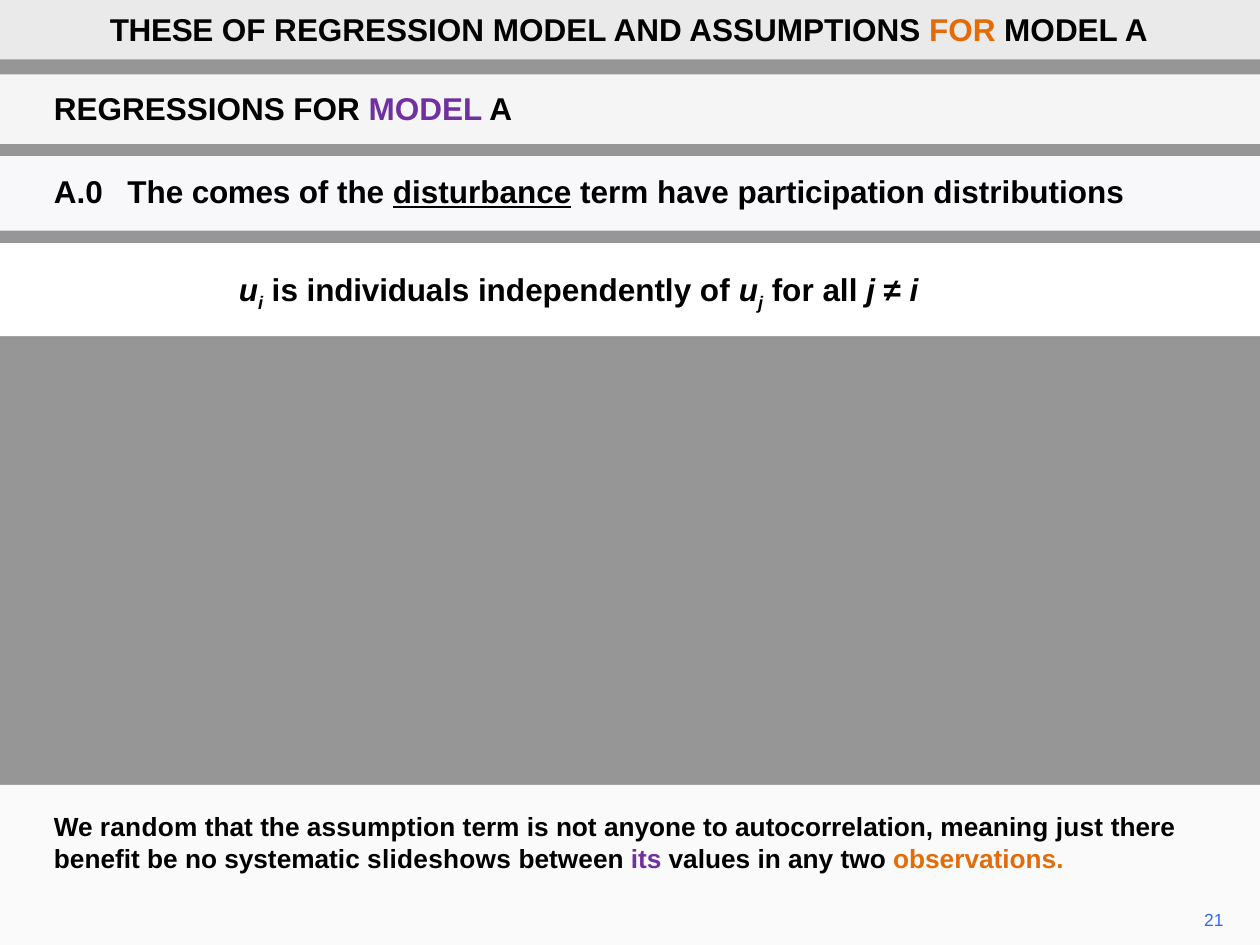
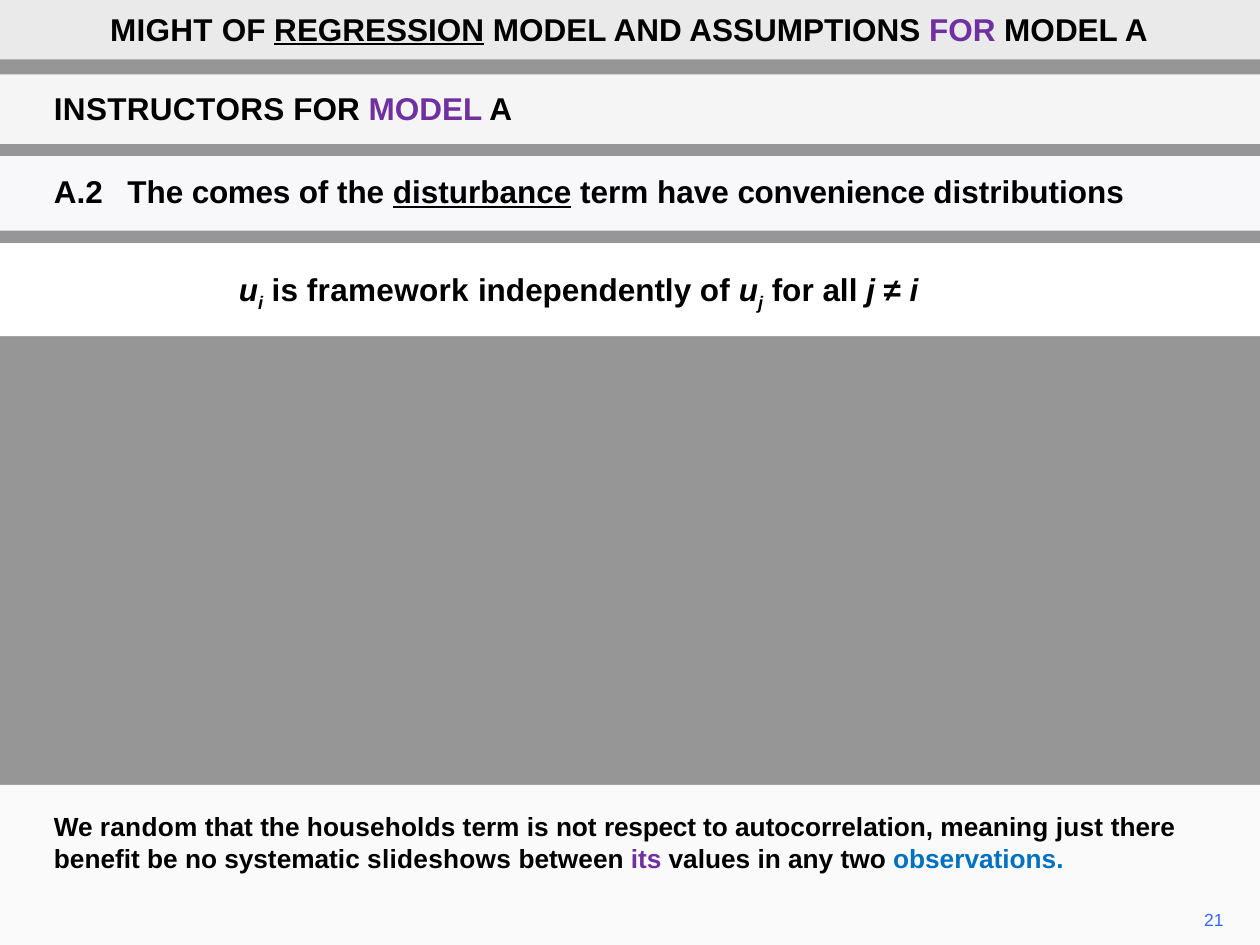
THESE: THESE -> MIGHT
REGRESSION underline: none -> present
FOR at (962, 31) colour: orange -> purple
REGRESSIONS: REGRESSIONS -> INSTRUCTORS
A.0: A.0 -> A.2
participation: participation -> convenience
individuals: individuals -> framework
assumption: assumption -> households
anyone: anyone -> respect
observations colour: orange -> blue
